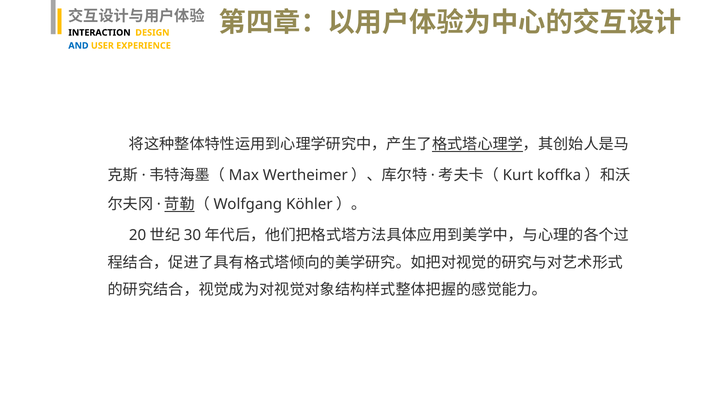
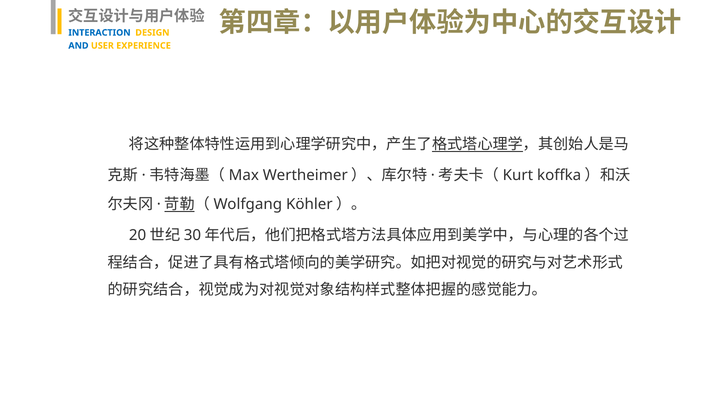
INTERACTION colour: black -> blue
